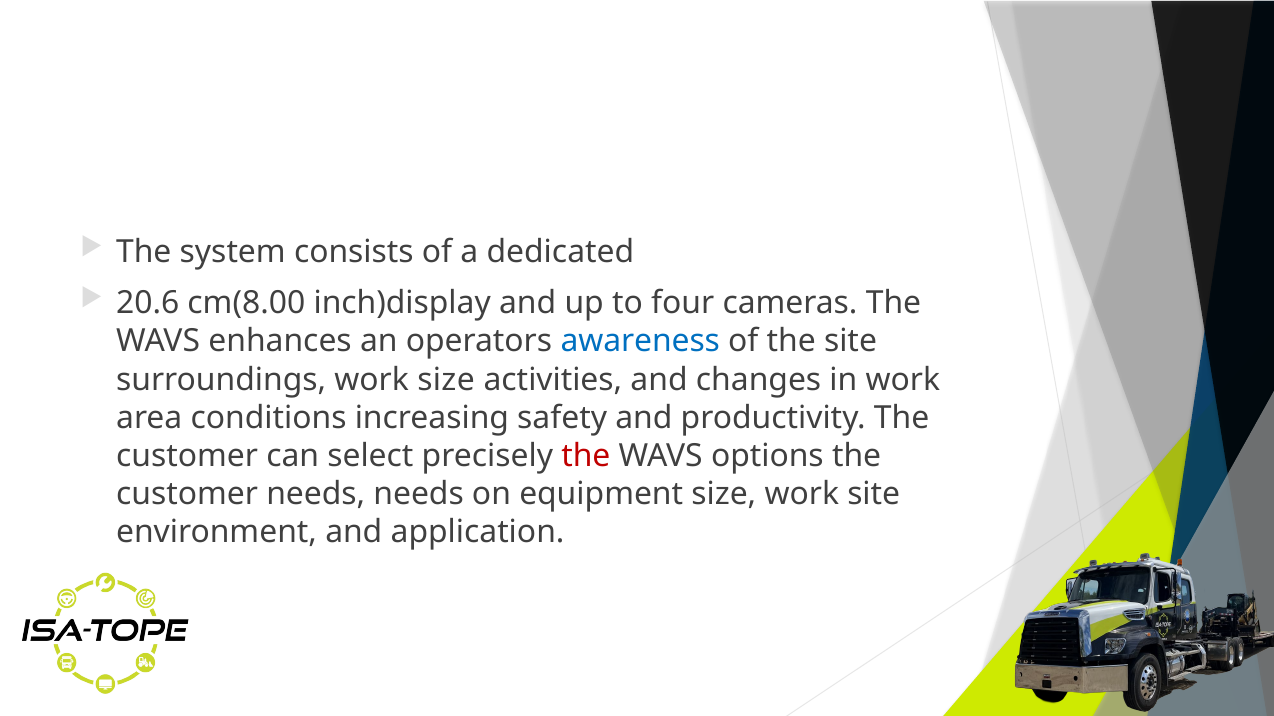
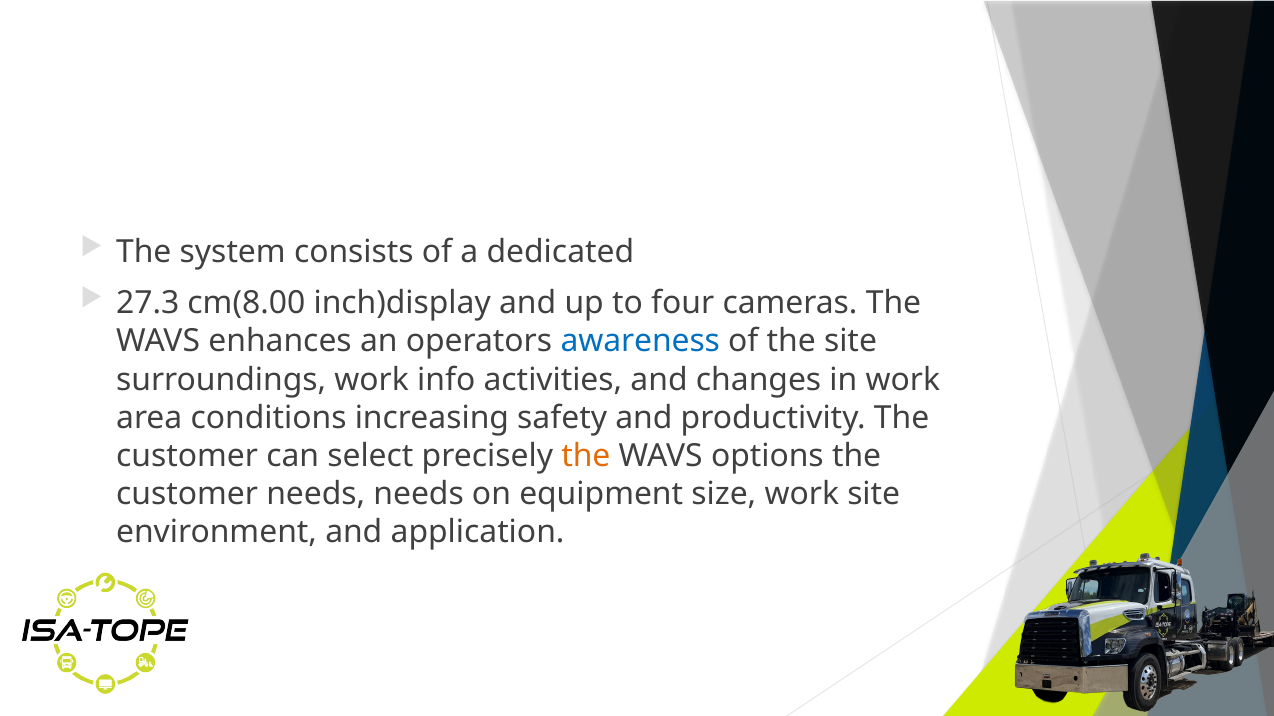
20.6: 20.6 -> 27.3
work size: size -> info
the at (586, 456) colour: red -> orange
